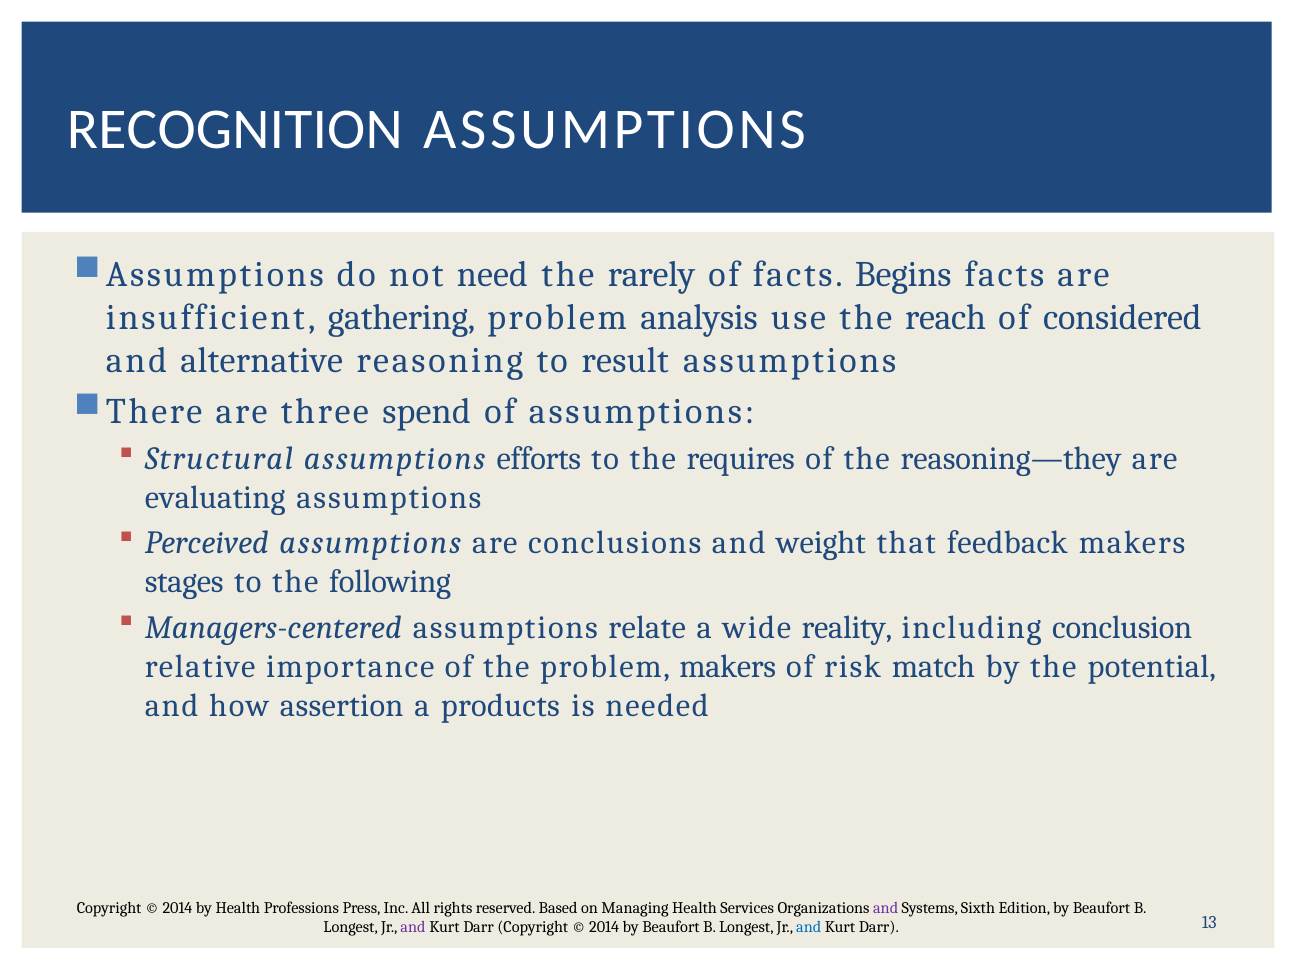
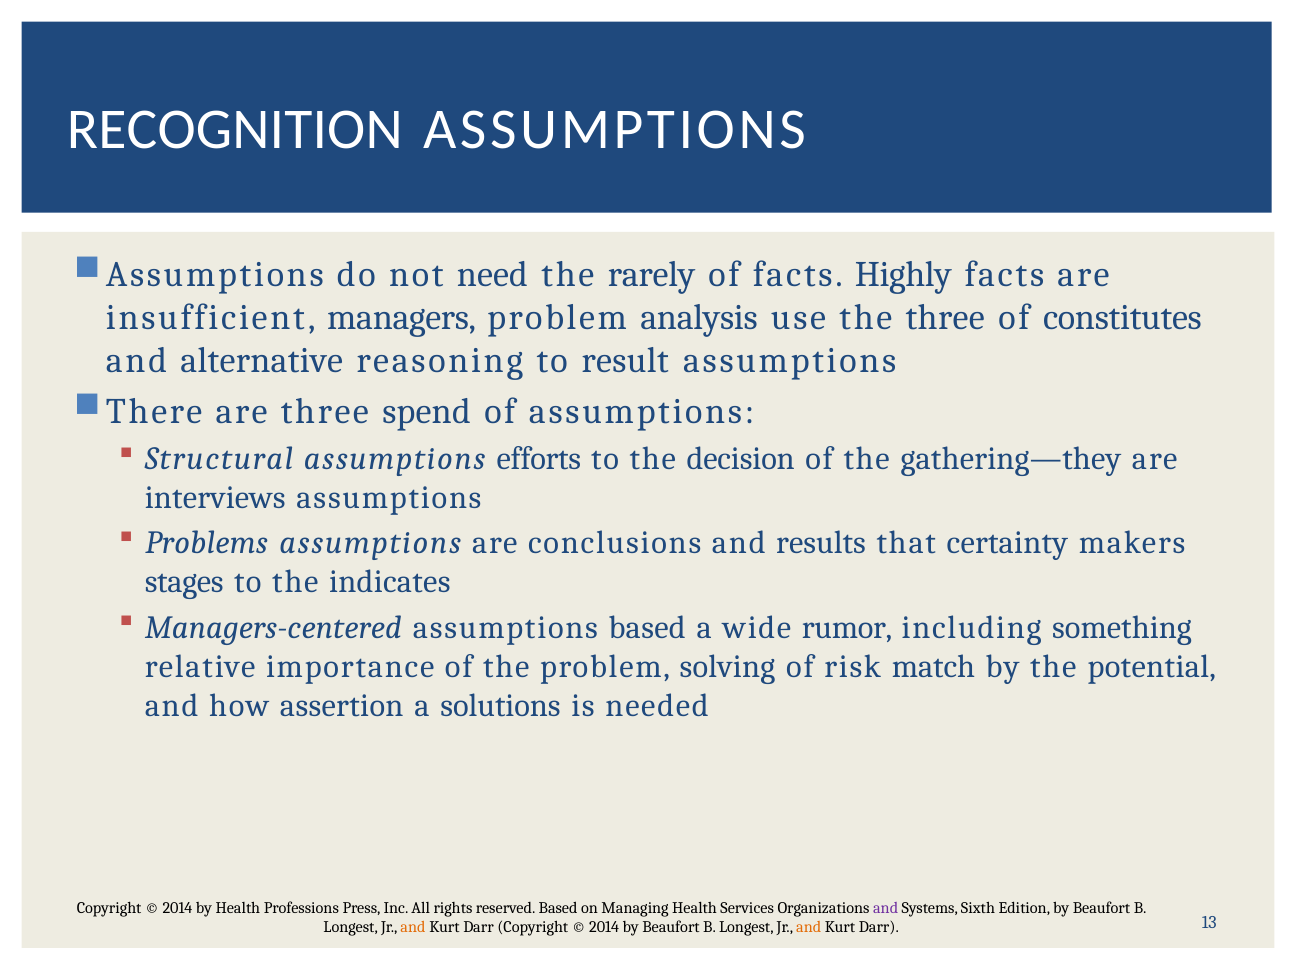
Begins: Begins -> Highly
gathering: gathering -> managers
the reach: reach -> three
considered: considered -> constitutes
requires: requires -> decision
reasoning—they: reasoning—they -> gathering—they
evaluating: evaluating -> interviews
Perceived: Perceived -> Problems
weight: weight -> results
feedback: feedback -> certainty
following: following -> indicates
assumptions relate: relate -> based
reality: reality -> rumor
conclusion: conclusion -> something
problem makers: makers -> solving
products: products -> solutions
and at (413, 927) colour: purple -> orange
and at (809, 927) colour: blue -> orange
